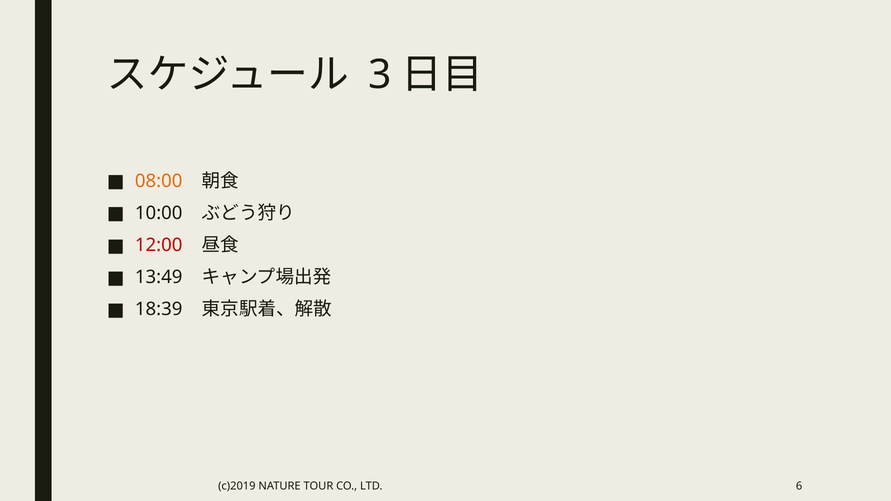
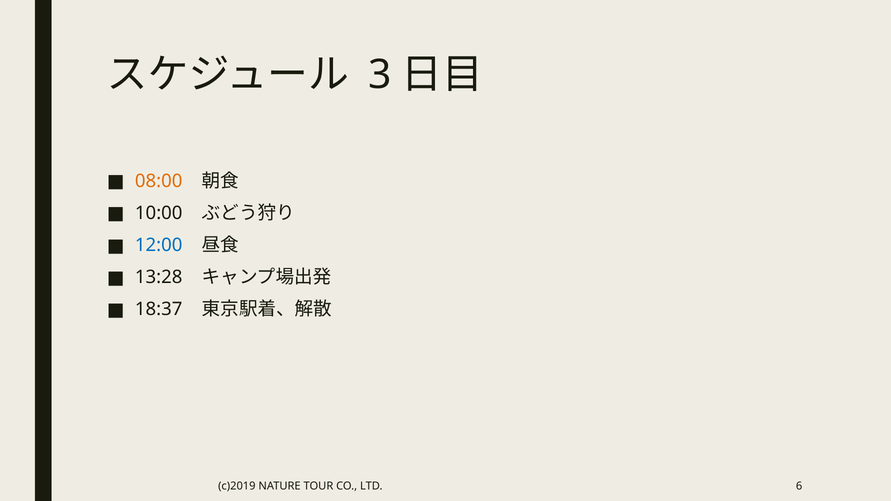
12:00 colour: red -> blue
13:49: 13:49 -> 13:28
18:39: 18:39 -> 18:37
